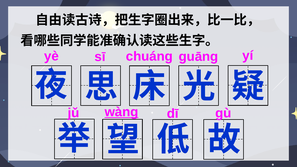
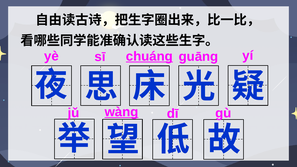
chuánɡ underline: none -> present
